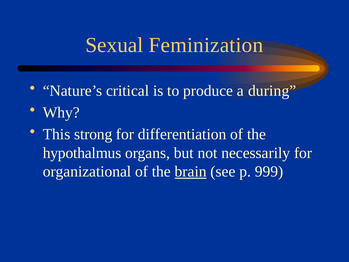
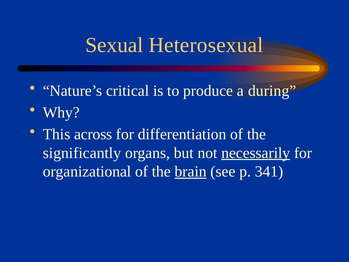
Feminization: Feminization -> Heterosexual
strong: strong -> across
hypothalmus: hypothalmus -> significantly
necessarily underline: none -> present
999: 999 -> 341
